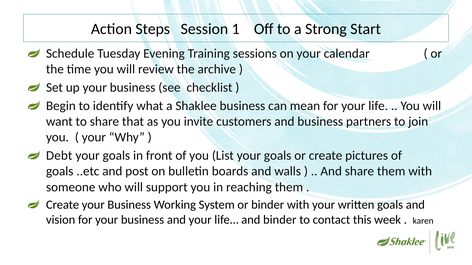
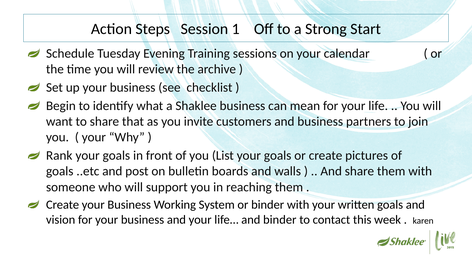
Debt: Debt -> Rank
